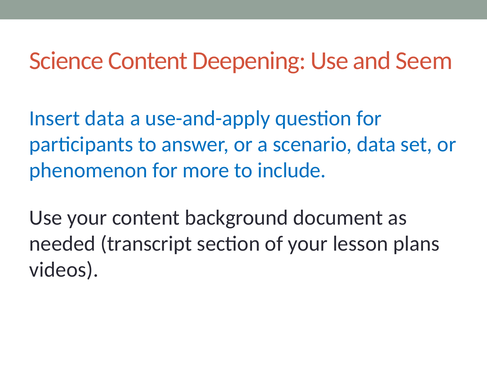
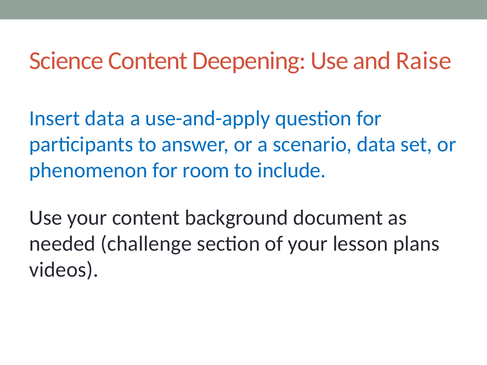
Seem: Seem -> Raise
more: more -> room
transcript: transcript -> challenge
